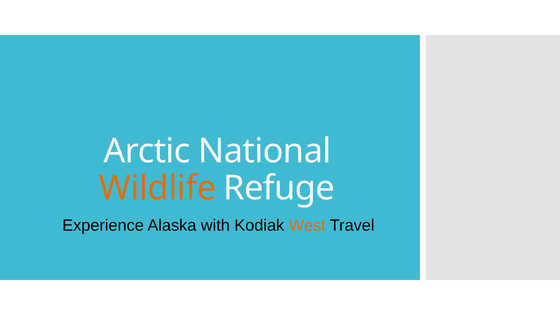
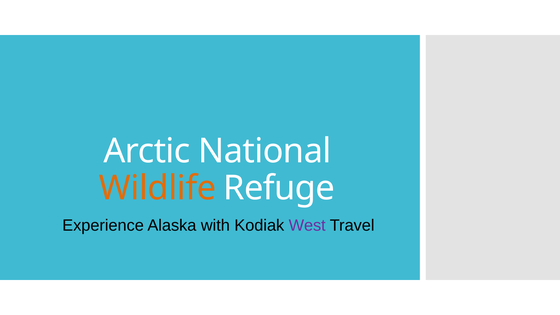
West colour: orange -> purple
